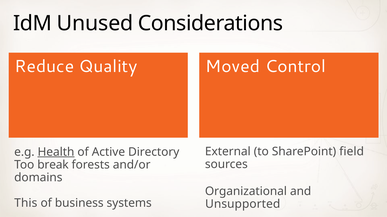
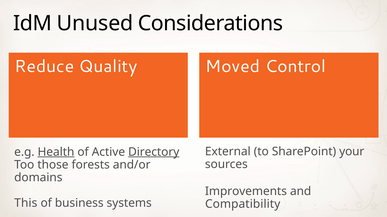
field: field -> your
Directory underline: none -> present
break: break -> those
Organizational: Organizational -> Improvements
Unsupported: Unsupported -> Compatibility
